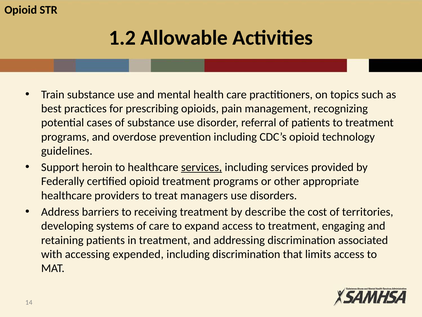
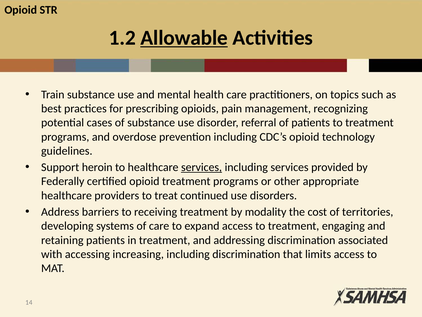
Allowable underline: none -> present
managers: managers -> continued
describe: describe -> modality
expended: expended -> increasing
